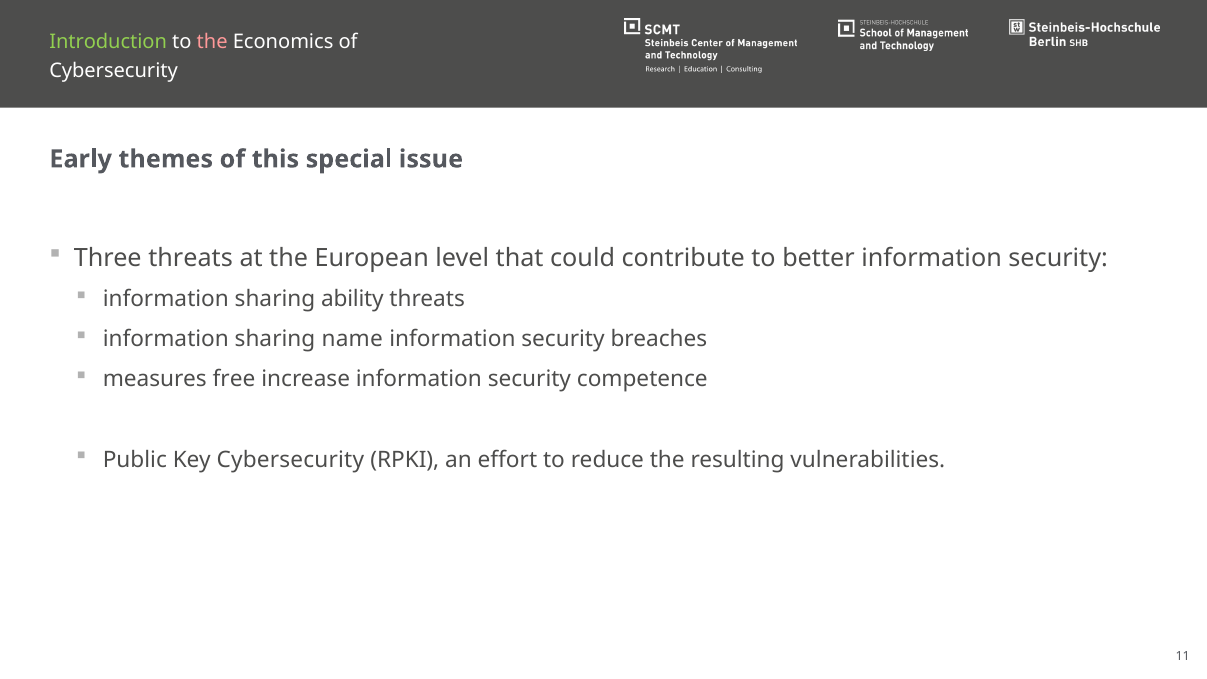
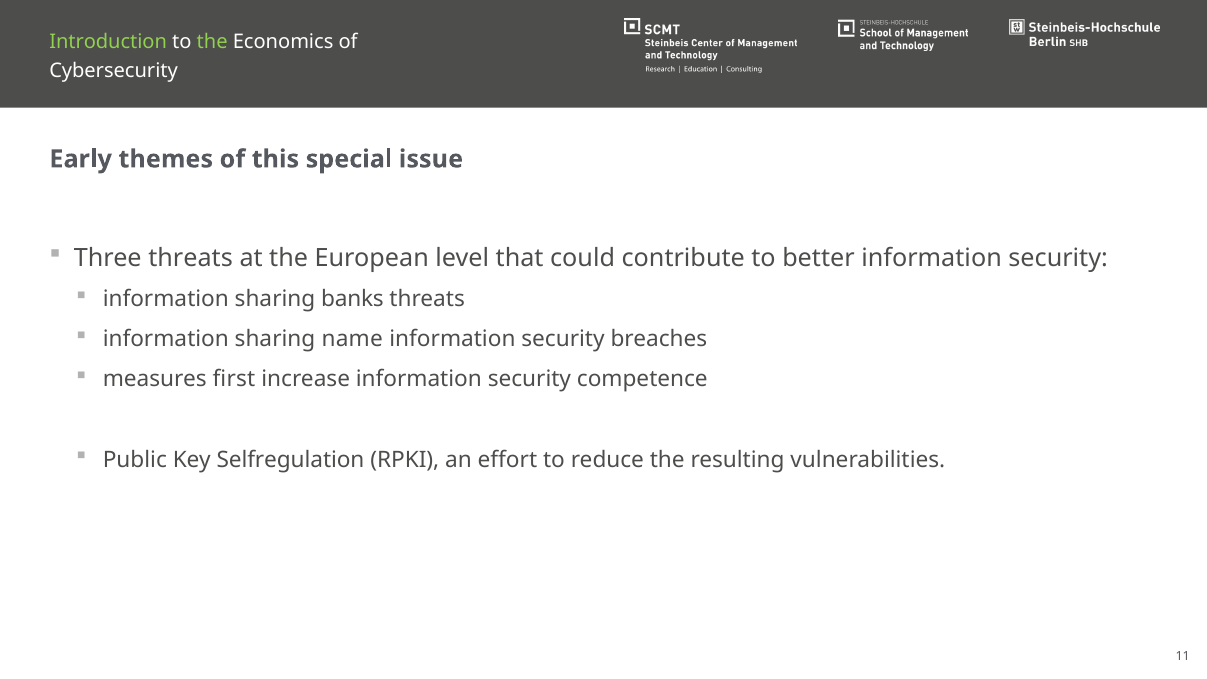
the at (212, 42) colour: pink -> light green
ability: ability -> banks
free: free -> first
Key Cybersecurity: Cybersecurity -> Selfregulation
